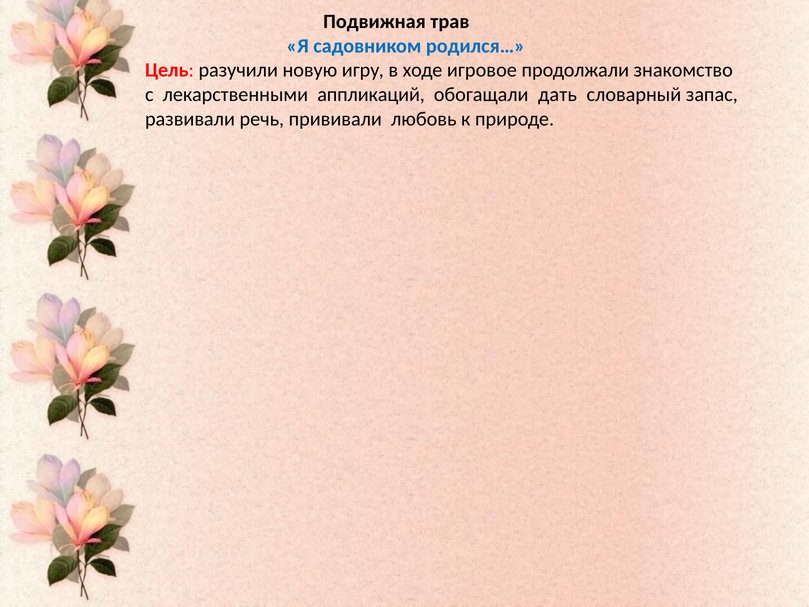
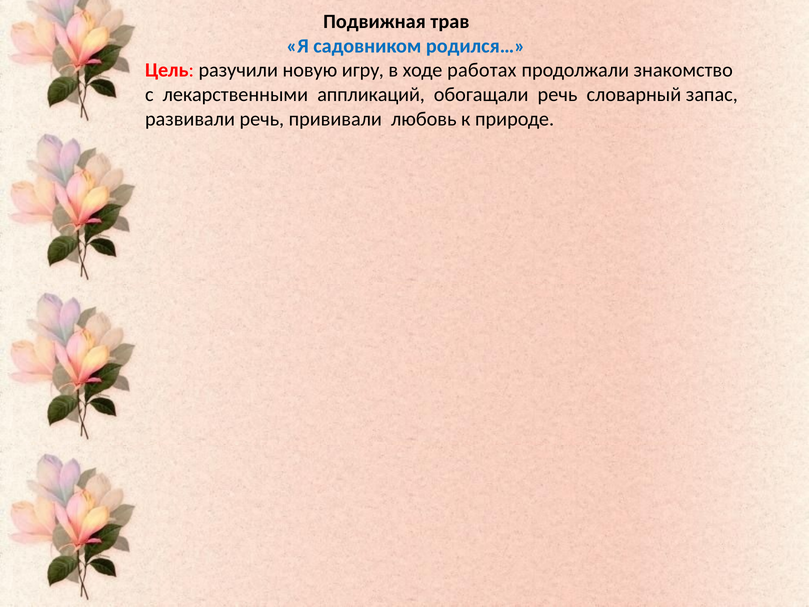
игровое: игровое -> работах
обогащали дать: дать -> речь
